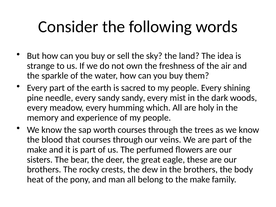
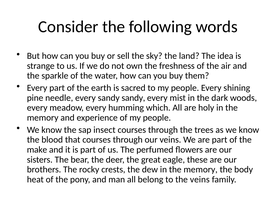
worth: worth -> insect
dew in the brothers: brothers -> memory
to the make: make -> veins
